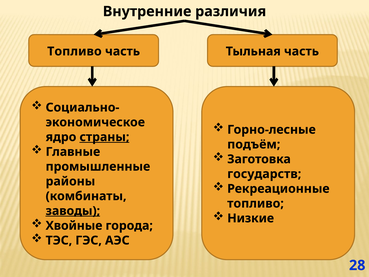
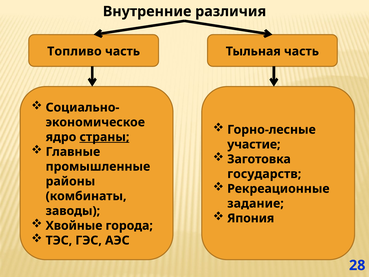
подъём: подъём -> участие
топливо at (256, 203): топливо -> задание
заводы underline: present -> none
Низкие: Низкие -> Япония
